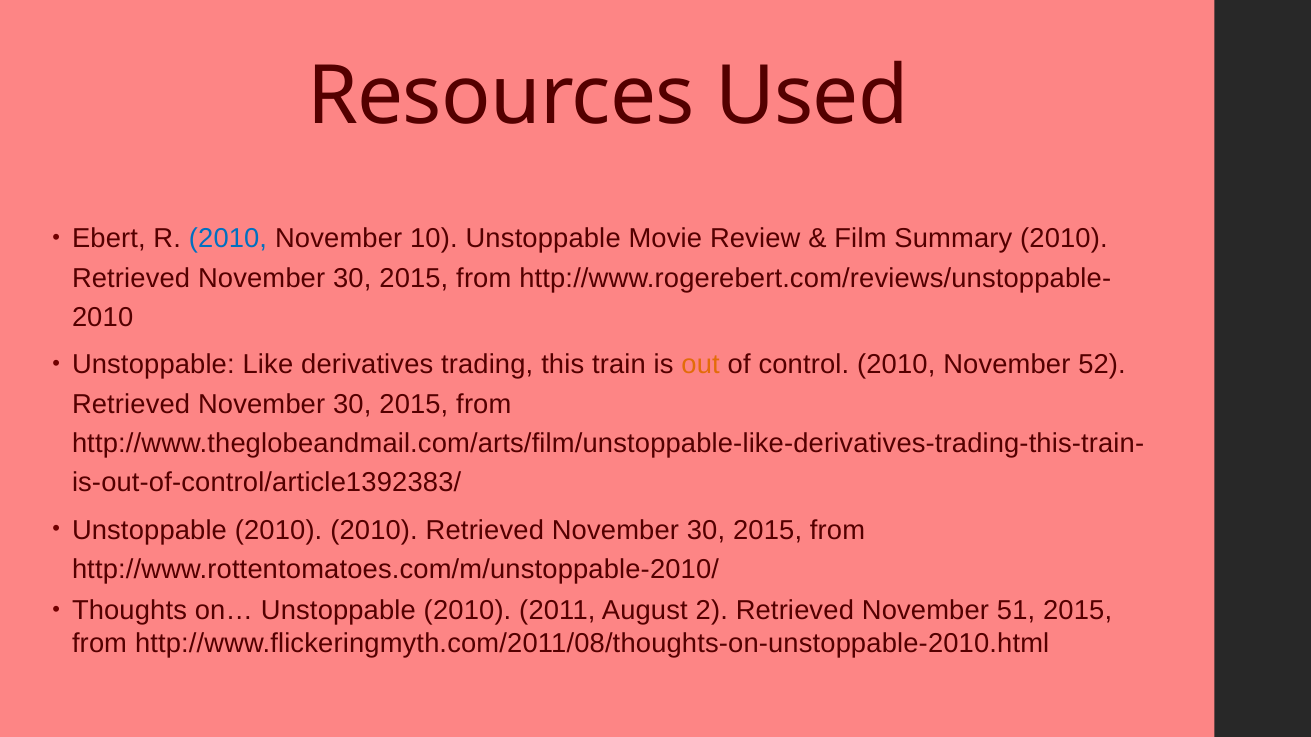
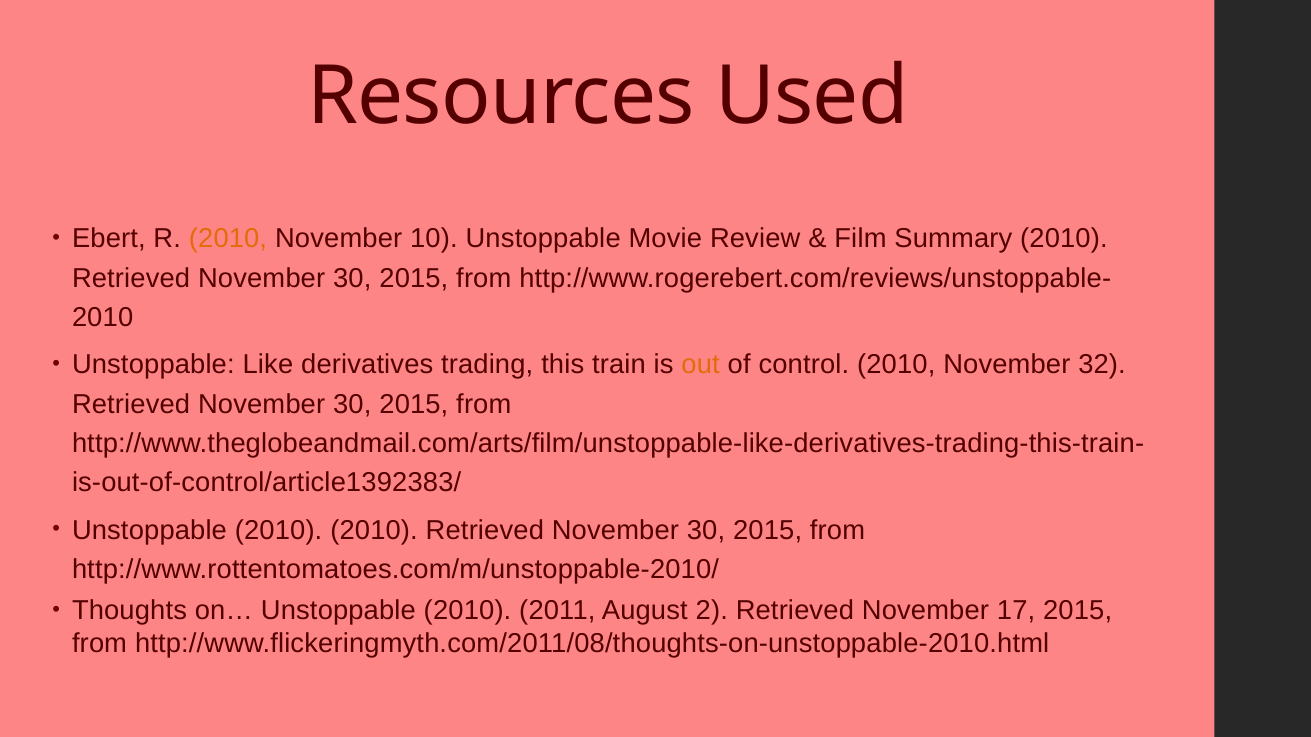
2010 at (228, 239) colour: blue -> orange
52: 52 -> 32
51: 51 -> 17
